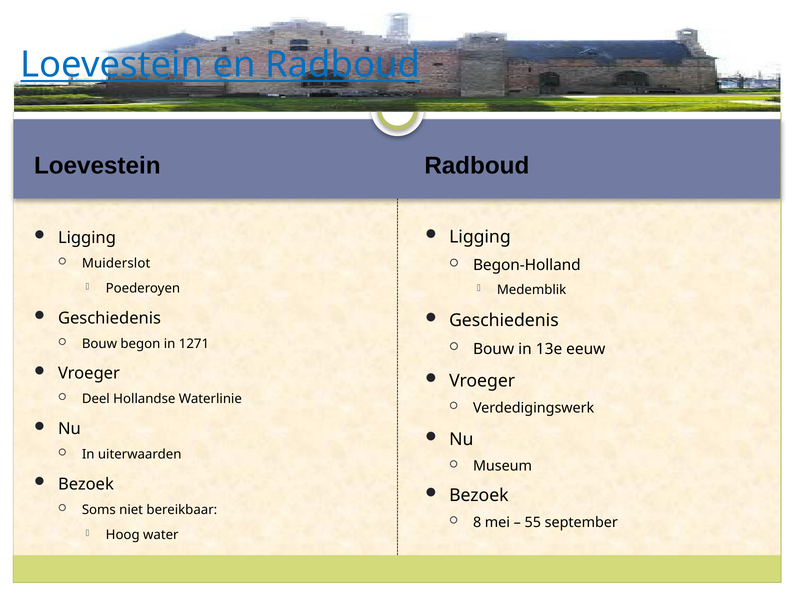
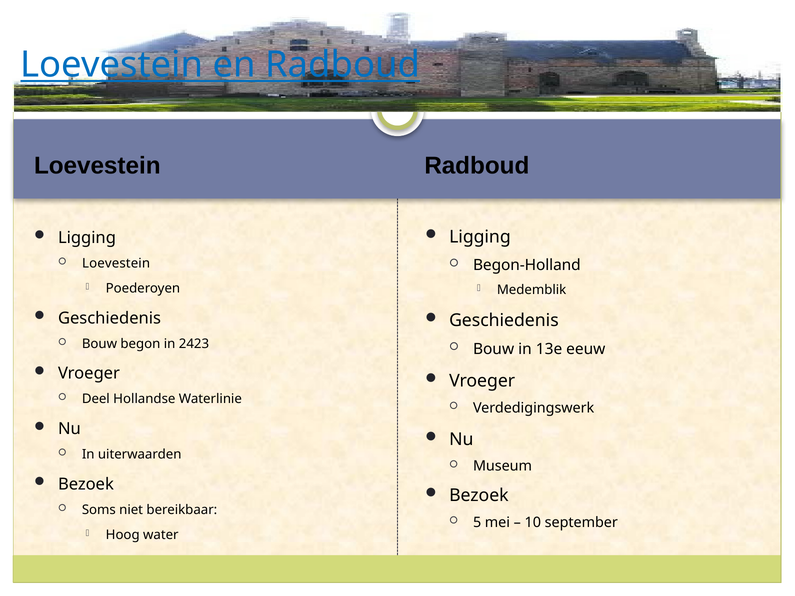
Muiderslot at (116, 263): Muiderslot -> Loevestein
1271: 1271 -> 2423
8: 8 -> 5
55: 55 -> 10
